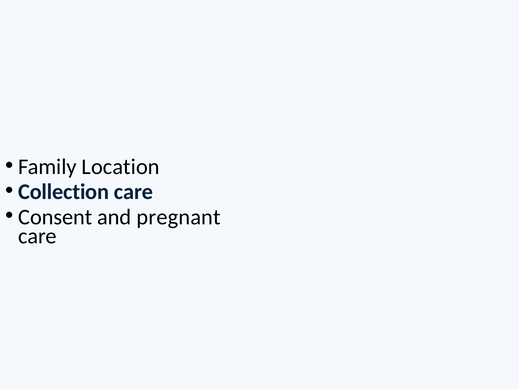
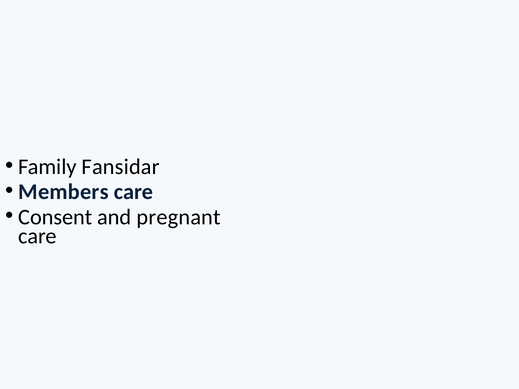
Location: Location -> Fansidar
Collection: Collection -> Members
